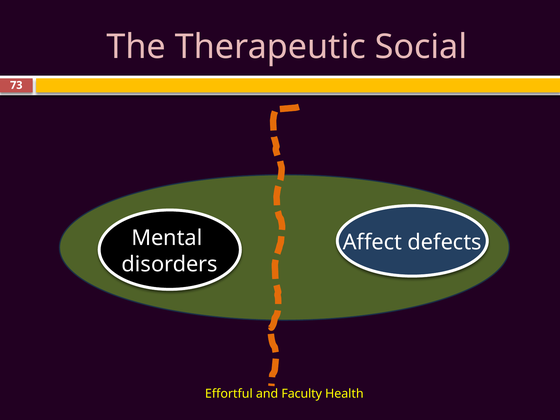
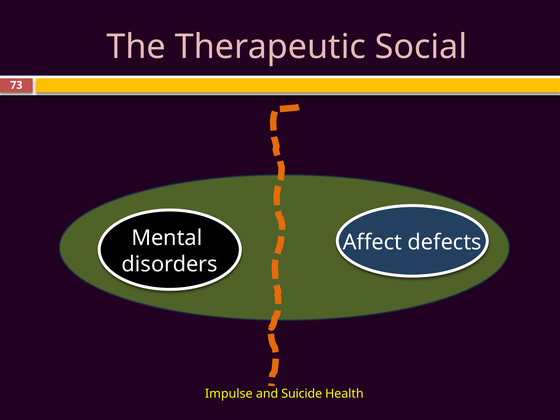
Effortful: Effortful -> Impulse
Faculty: Faculty -> Suicide
